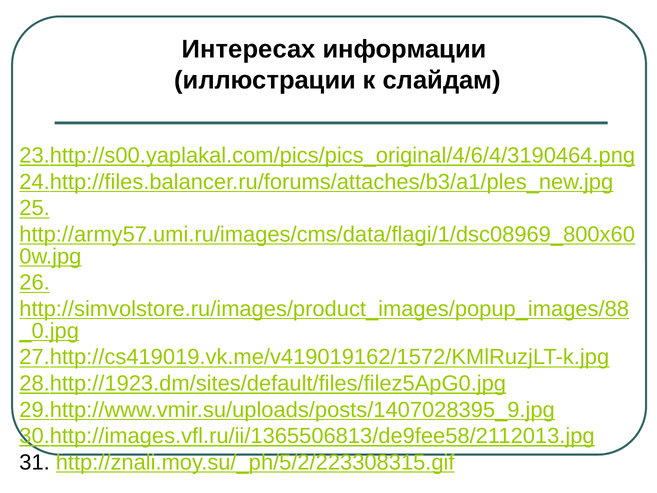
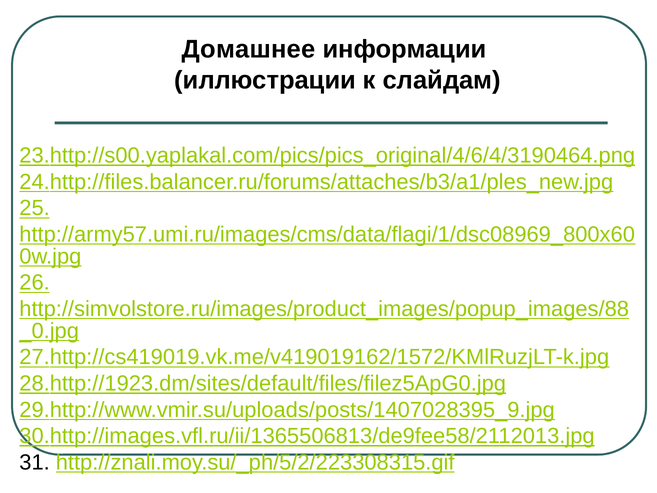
Интересах: Интересах -> Домашнее
